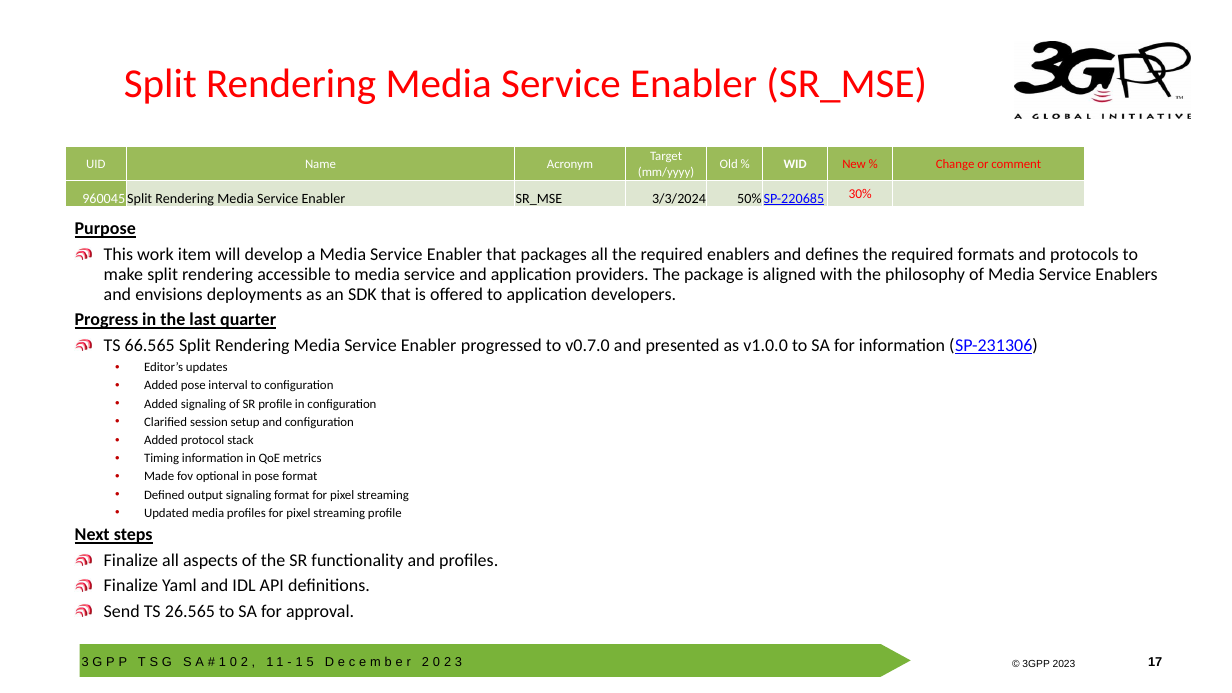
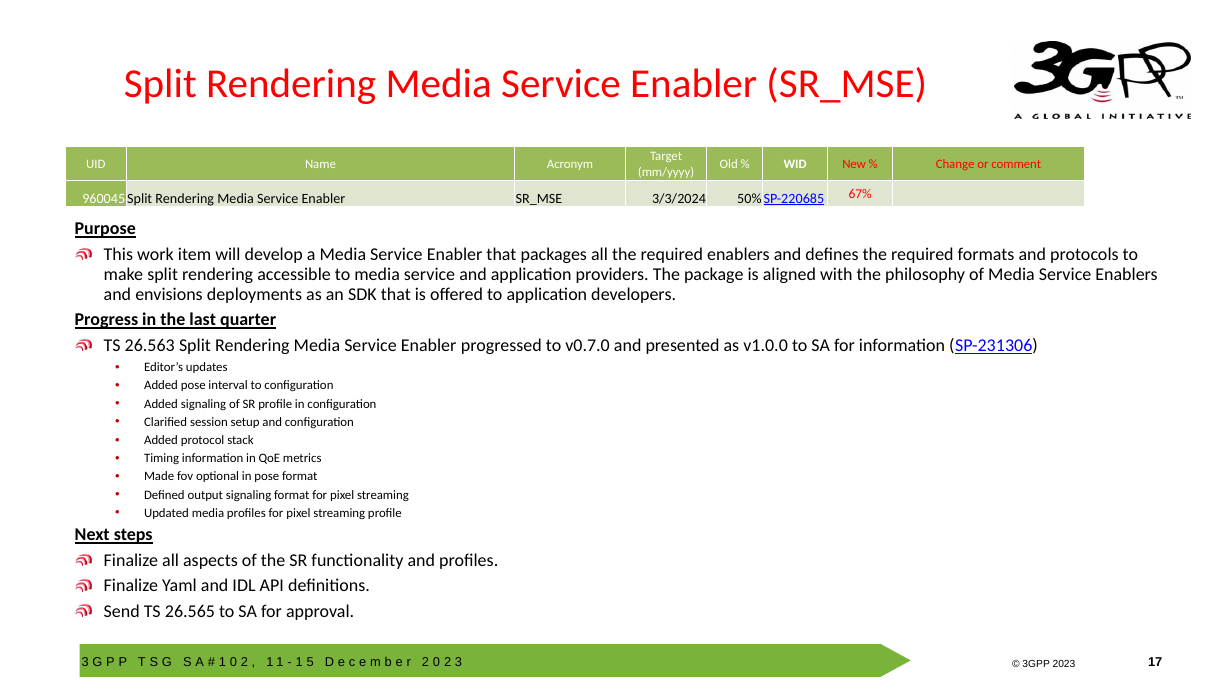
30%: 30% -> 67%
66.565: 66.565 -> 26.563
